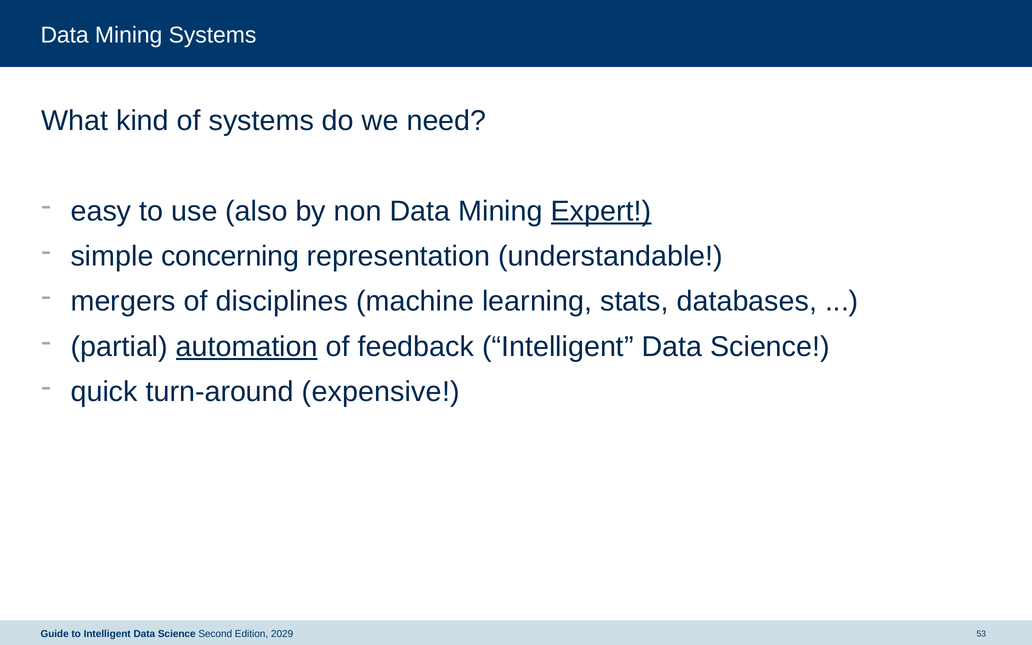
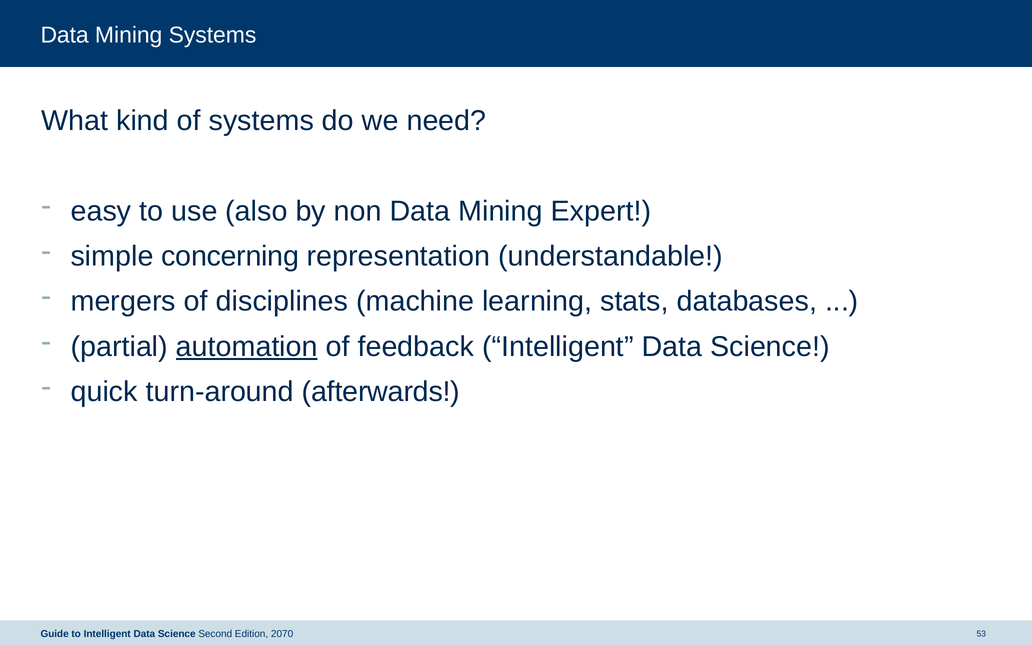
Expert underline: present -> none
expensive: expensive -> afterwards
2029: 2029 -> 2070
